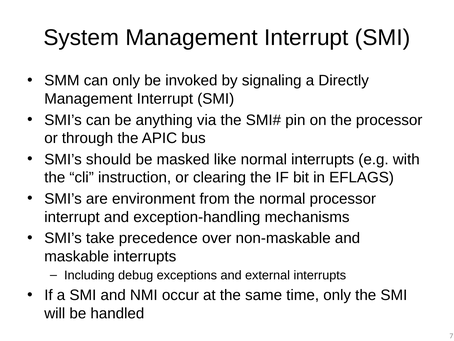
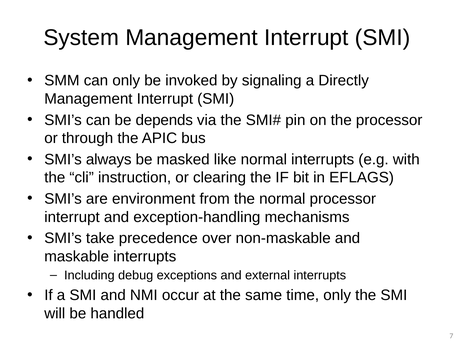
anything: anything -> depends
should: should -> always
